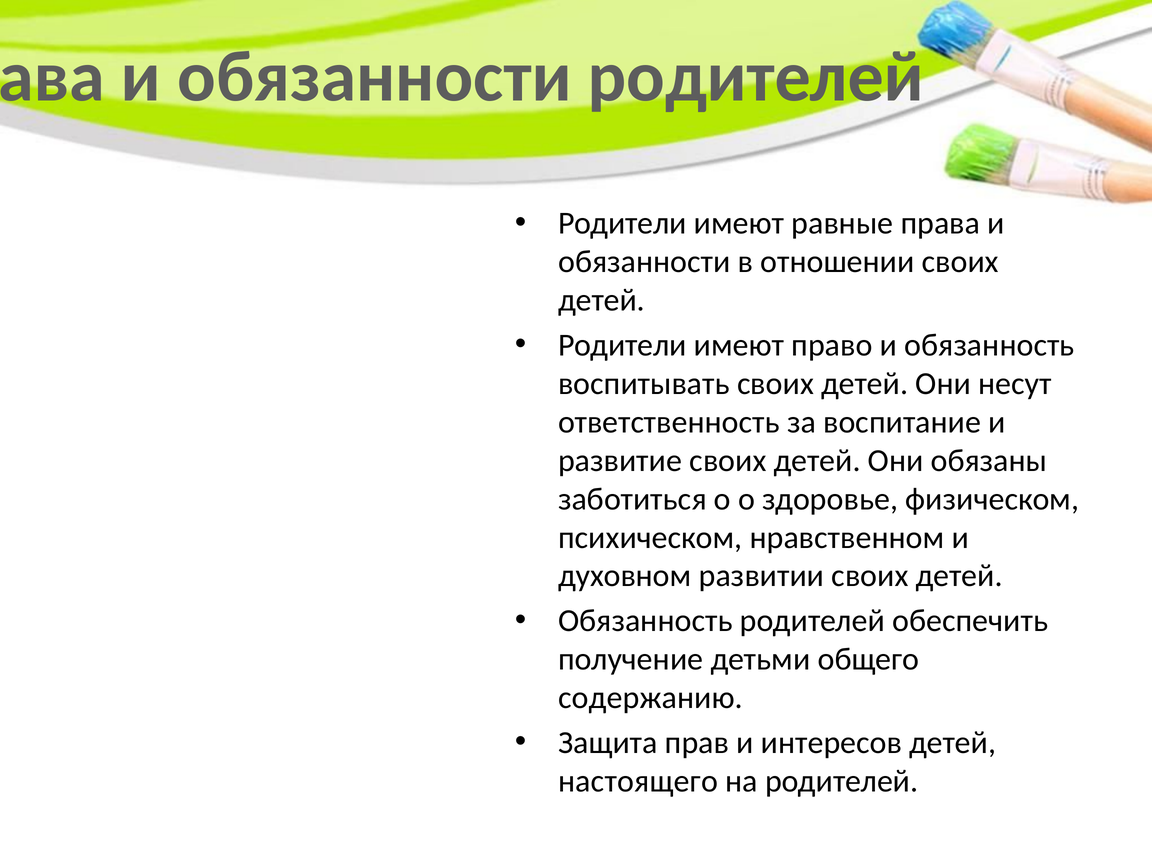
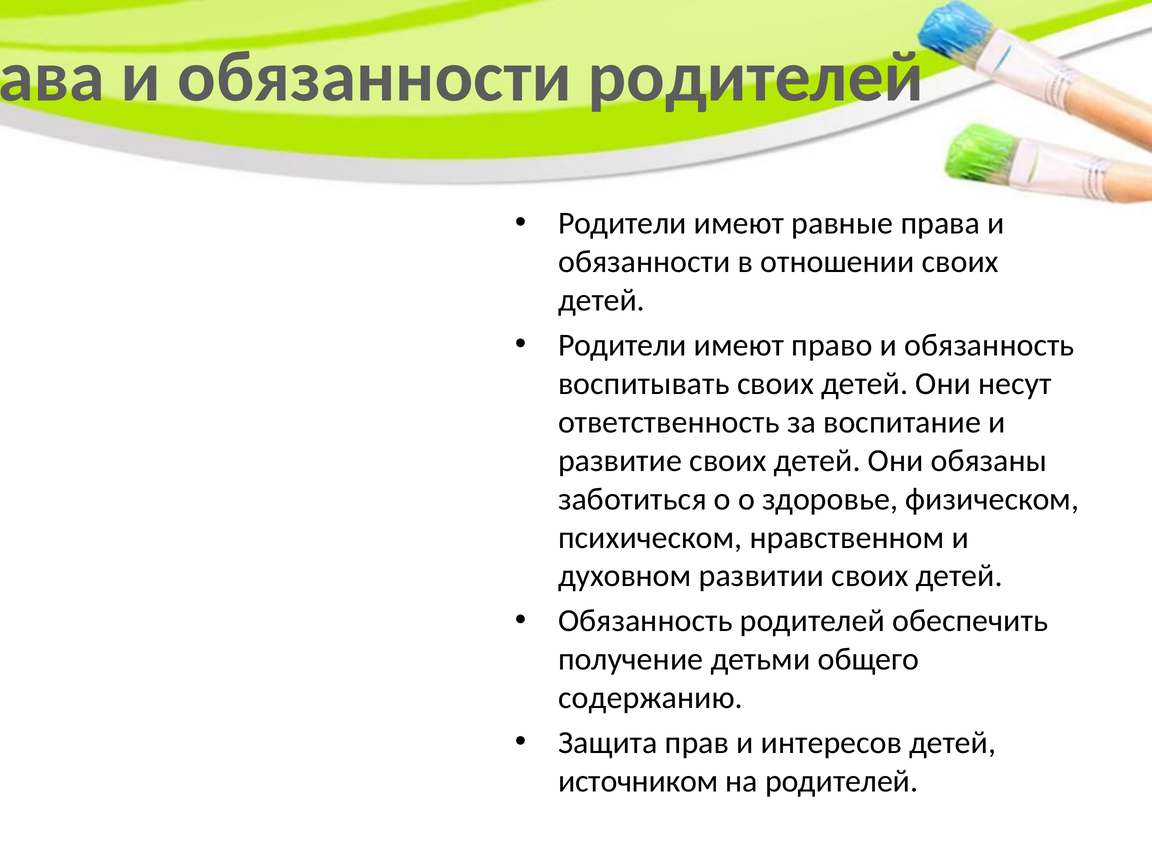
настоящего: настоящего -> источником
